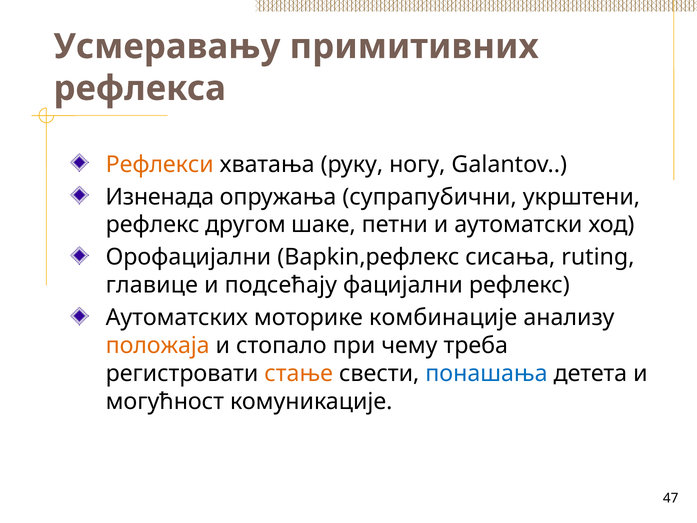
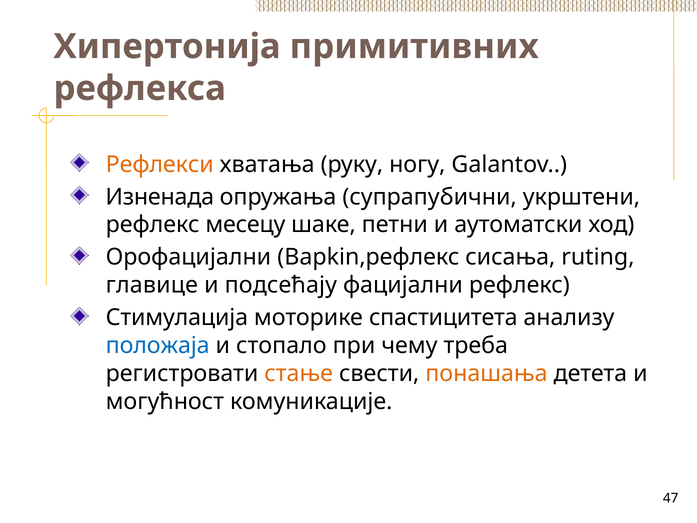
Усмеравању: Усмеравању -> Хипертонија
другом: другом -> месецу
Аутоматских: Аутоматских -> Стимулација
комбинације: комбинације -> спастицитета
положаја colour: orange -> blue
понашања colour: blue -> orange
